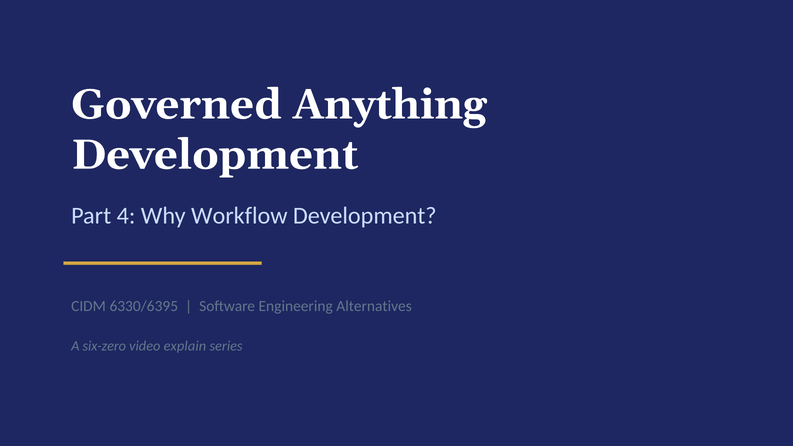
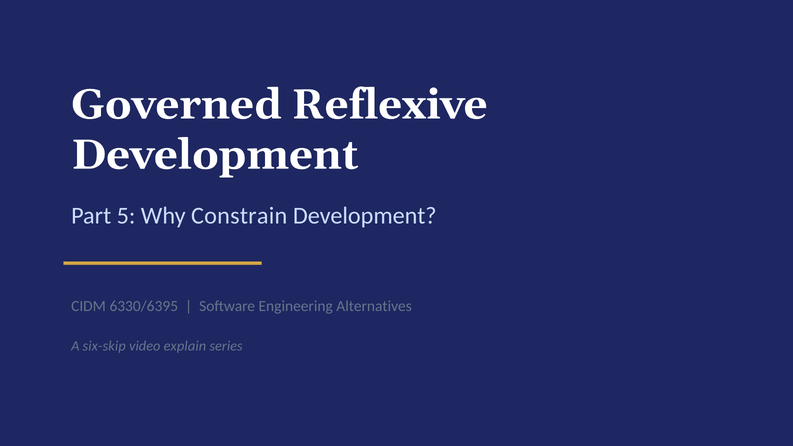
Anything: Anything -> Reflexive
4: 4 -> 5
Workflow: Workflow -> Constrain
six-zero: six-zero -> six-skip
